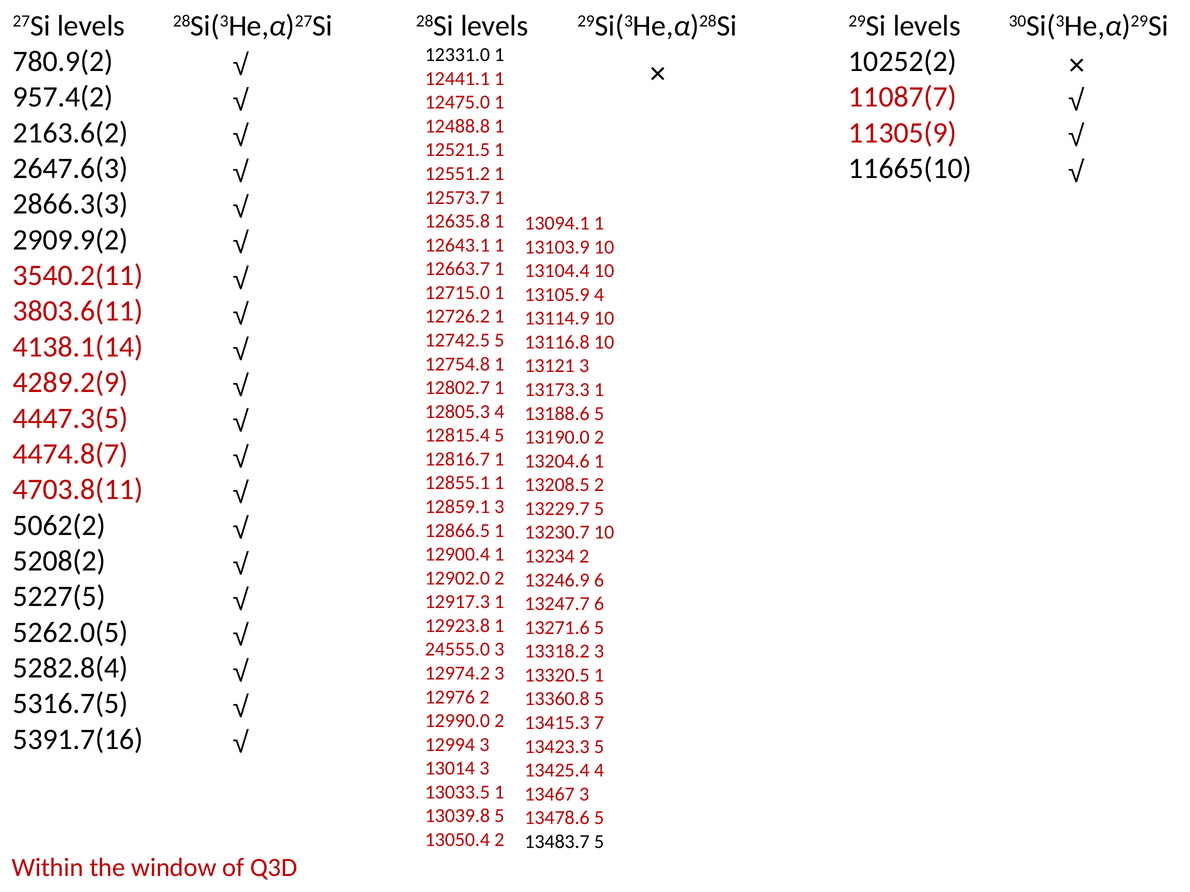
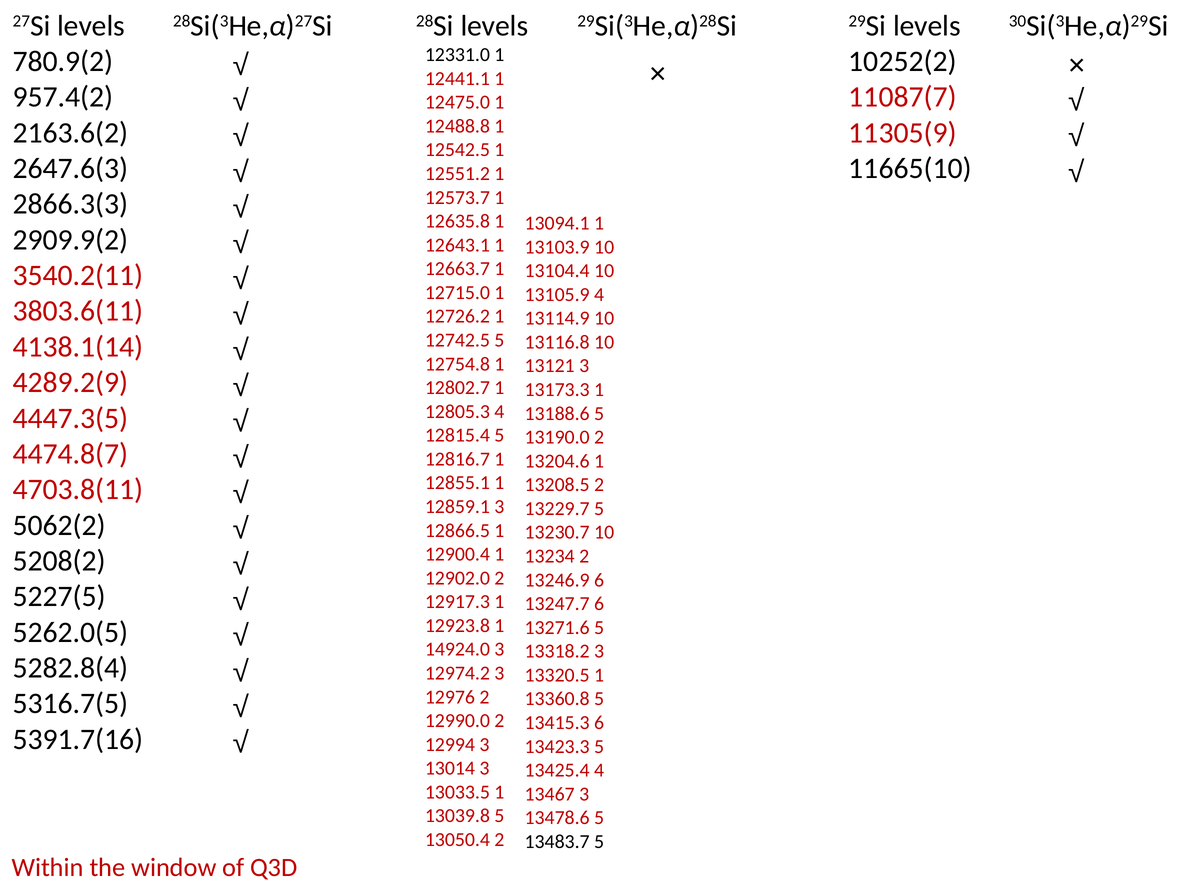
12521.5: 12521.5 -> 12542.5
24555.0: 24555.0 -> 14924.0
13415.3 7: 7 -> 6
